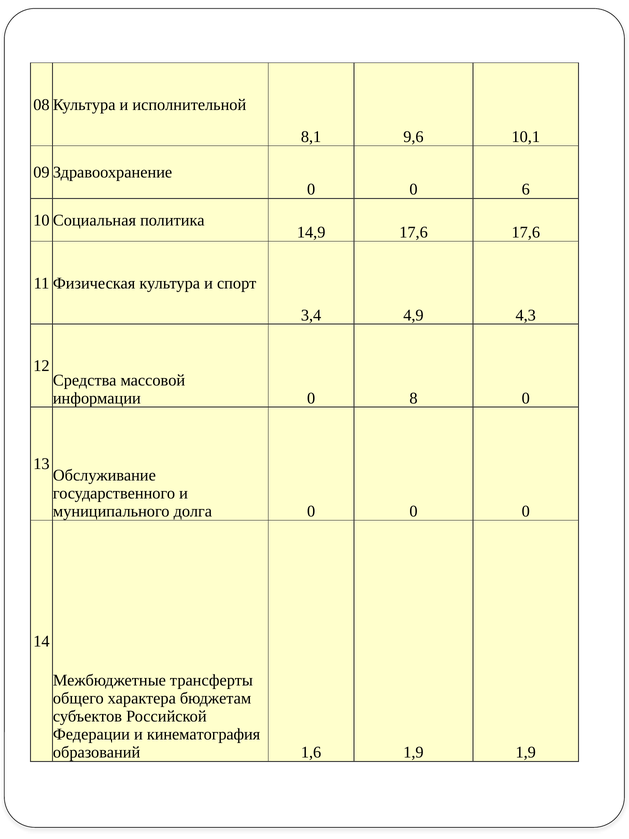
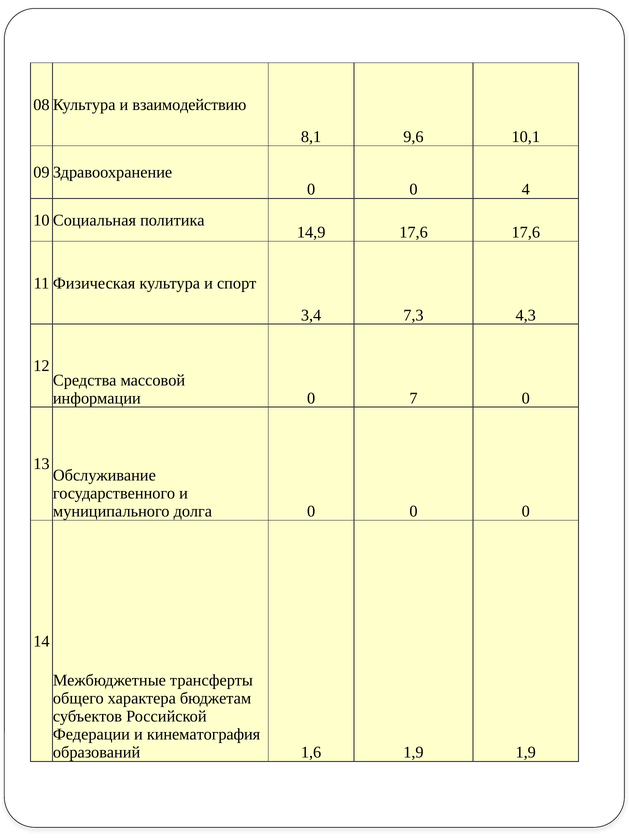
исполнительной: исполнительной -> взаимодействию
6: 6 -> 4
4,9: 4,9 -> 7,3
8: 8 -> 7
